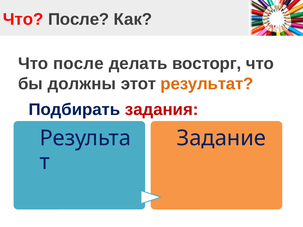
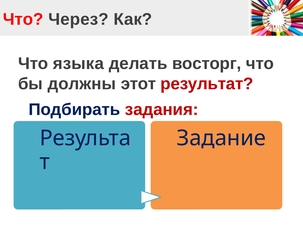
После at (79, 19): После -> Через
после at (78, 64): после -> языка
результат colour: orange -> red
